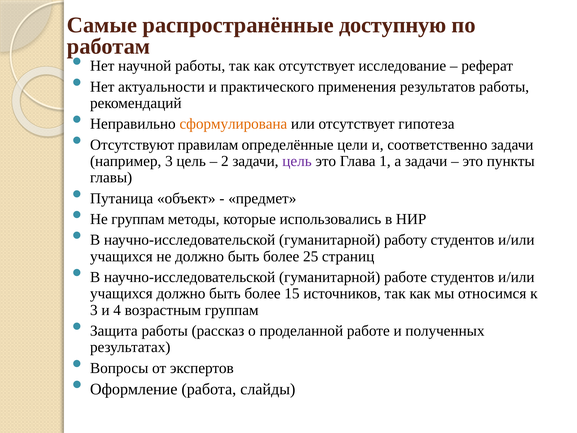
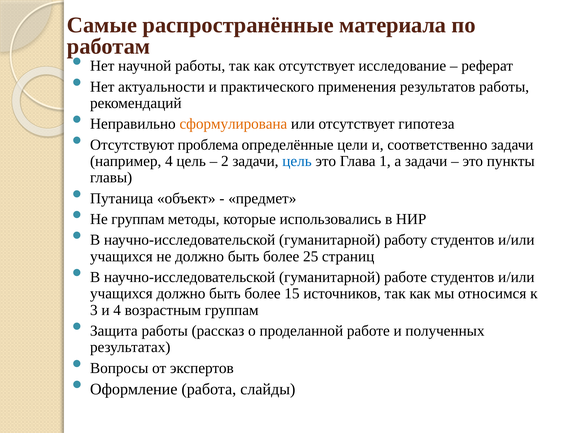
доступную: доступную -> материала
правилам: правилам -> проблема
например 3: 3 -> 4
цель at (297, 161) colour: purple -> blue
